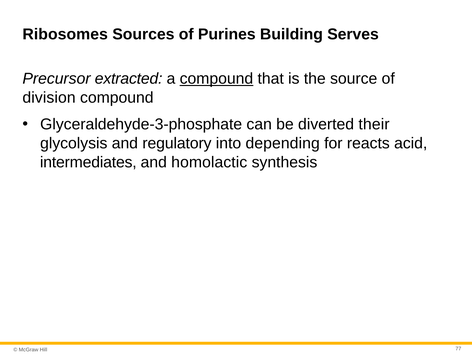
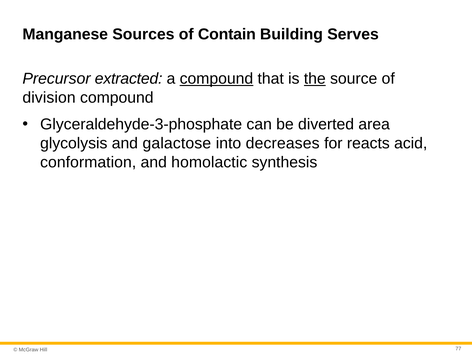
Ribosomes: Ribosomes -> Manganese
Purines: Purines -> Contain
the underline: none -> present
their: their -> area
regulatory: regulatory -> galactose
depending: depending -> decreases
intermediates: intermediates -> conformation
